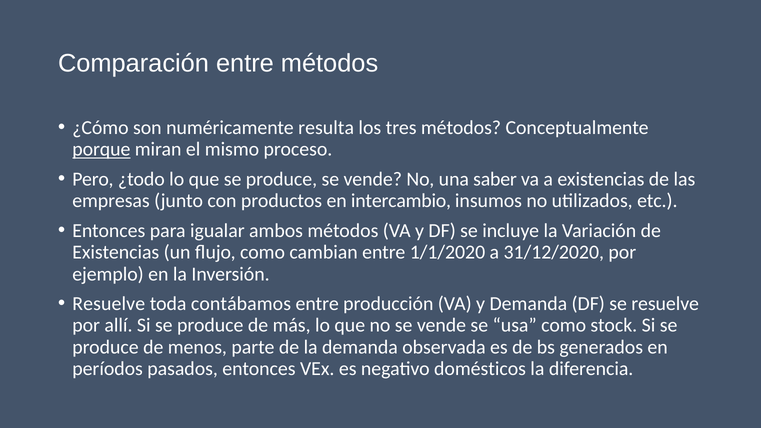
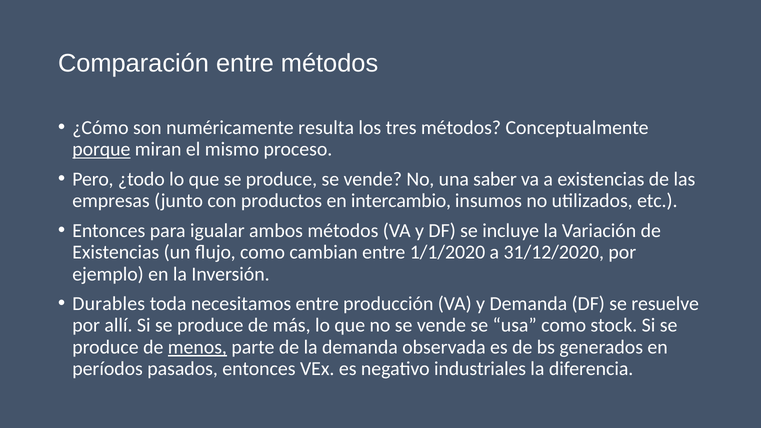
Resuelve at (109, 304): Resuelve -> Durables
contábamos: contábamos -> necesitamos
menos underline: none -> present
domésticos: domésticos -> industriales
